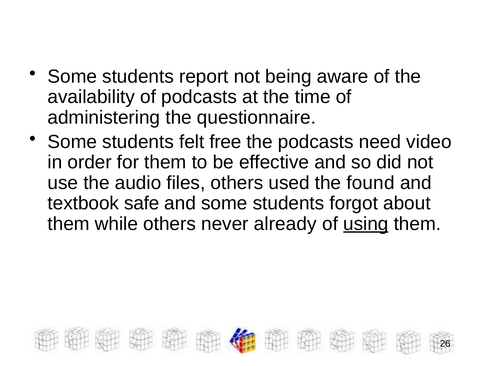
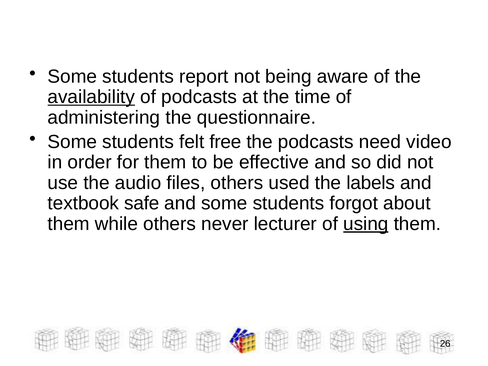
availability underline: none -> present
found: found -> labels
already: already -> lecturer
